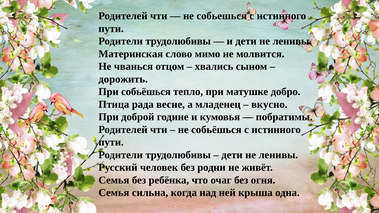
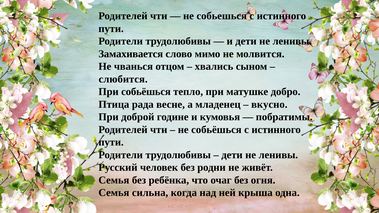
Материнская: Материнская -> Замахивается
дорожить: дорожить -> слюбится
